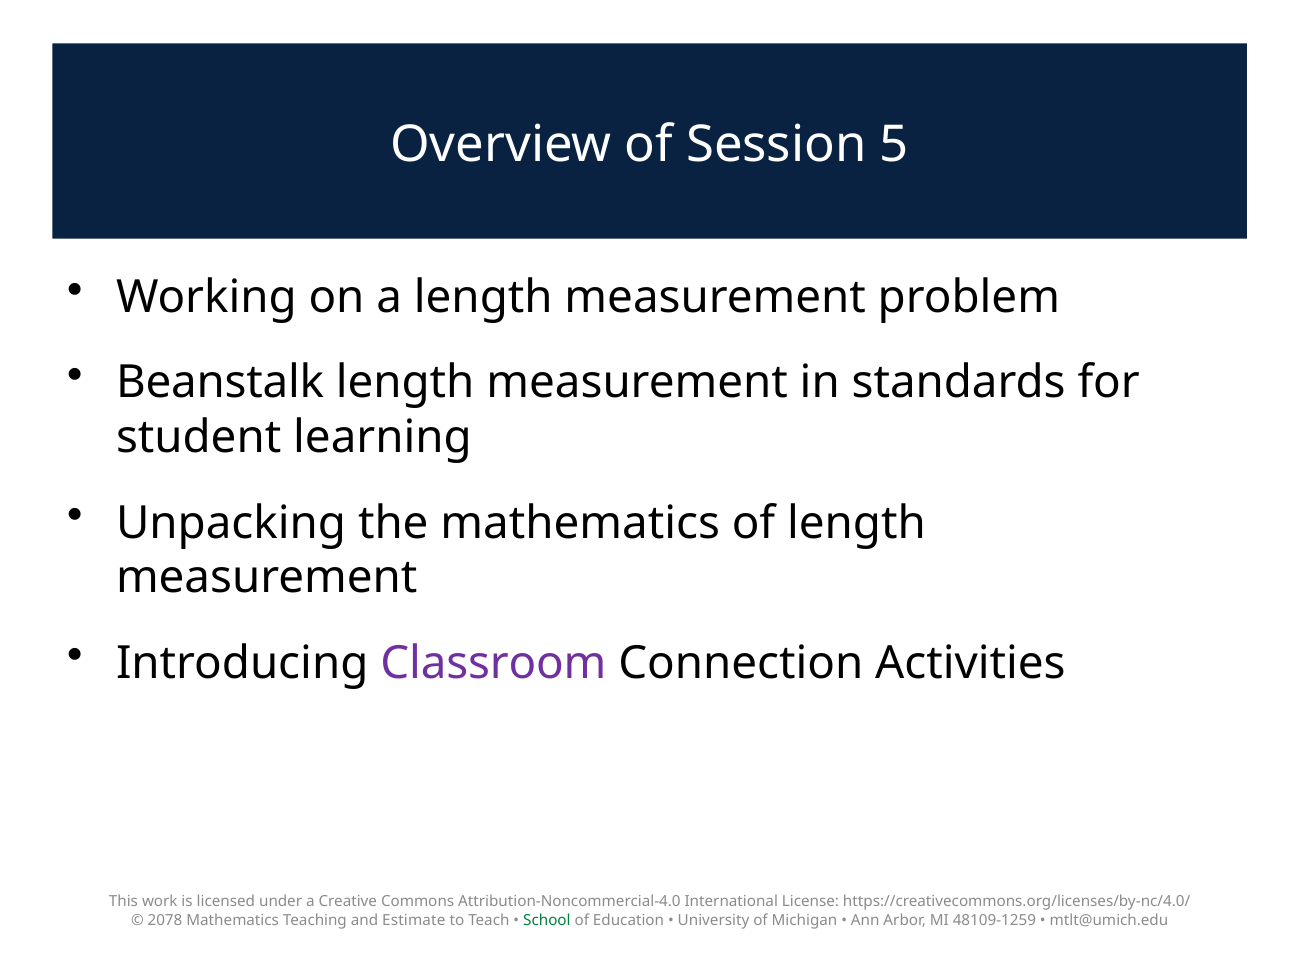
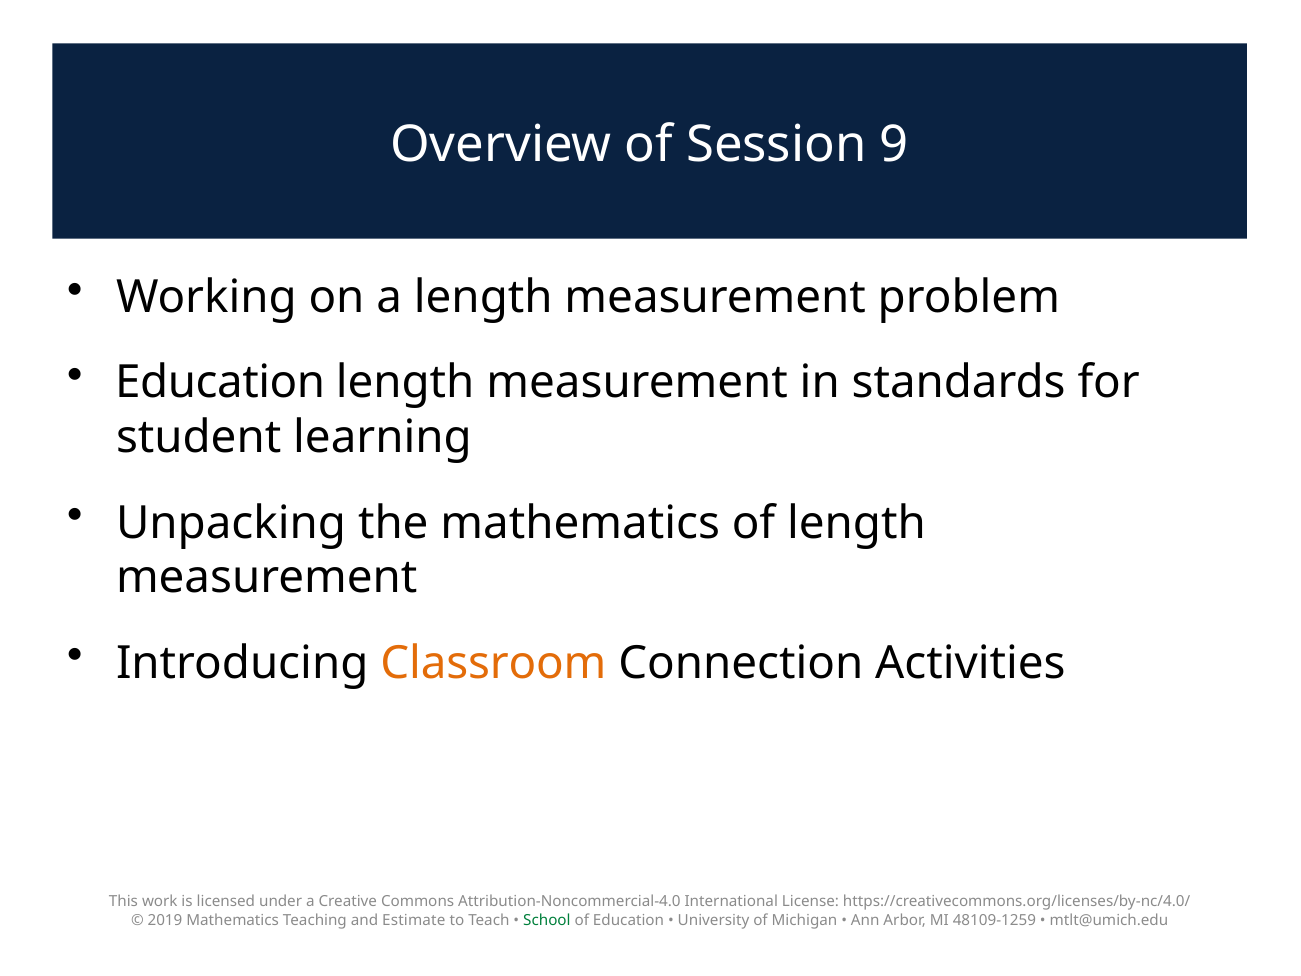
5: 5 -> 9
Beanstalk at (220, 383): Beanstalk -> Education
Classroom colour: purple -> orange
2078: 2078 -> 2019
